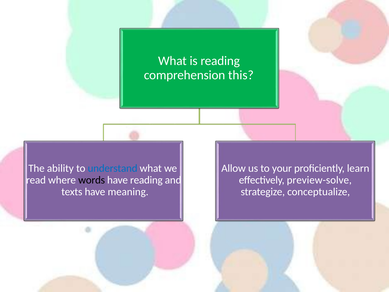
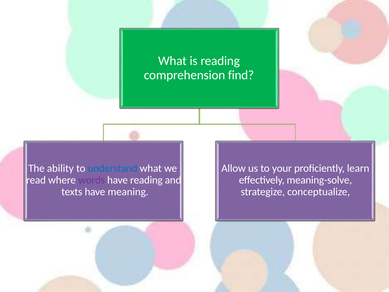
this: this -> find
words colour: black -> purple
preview-solve: preview-solve -> meaning-solve
